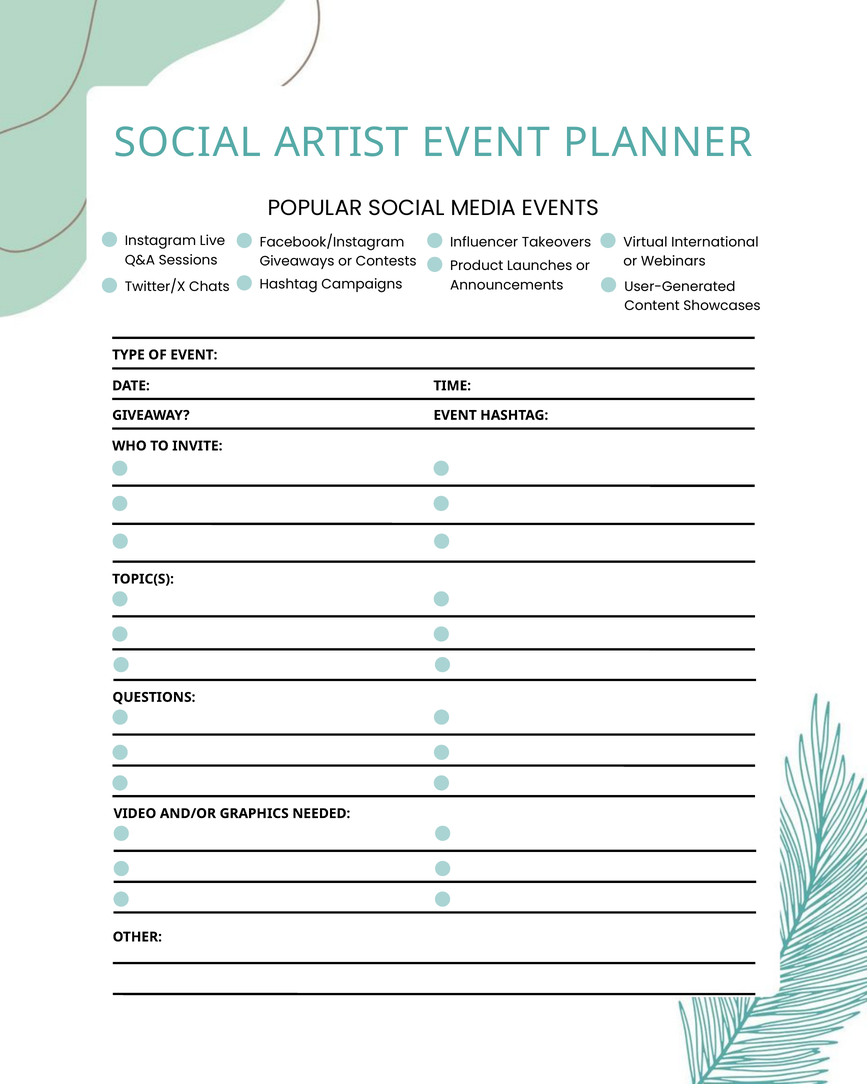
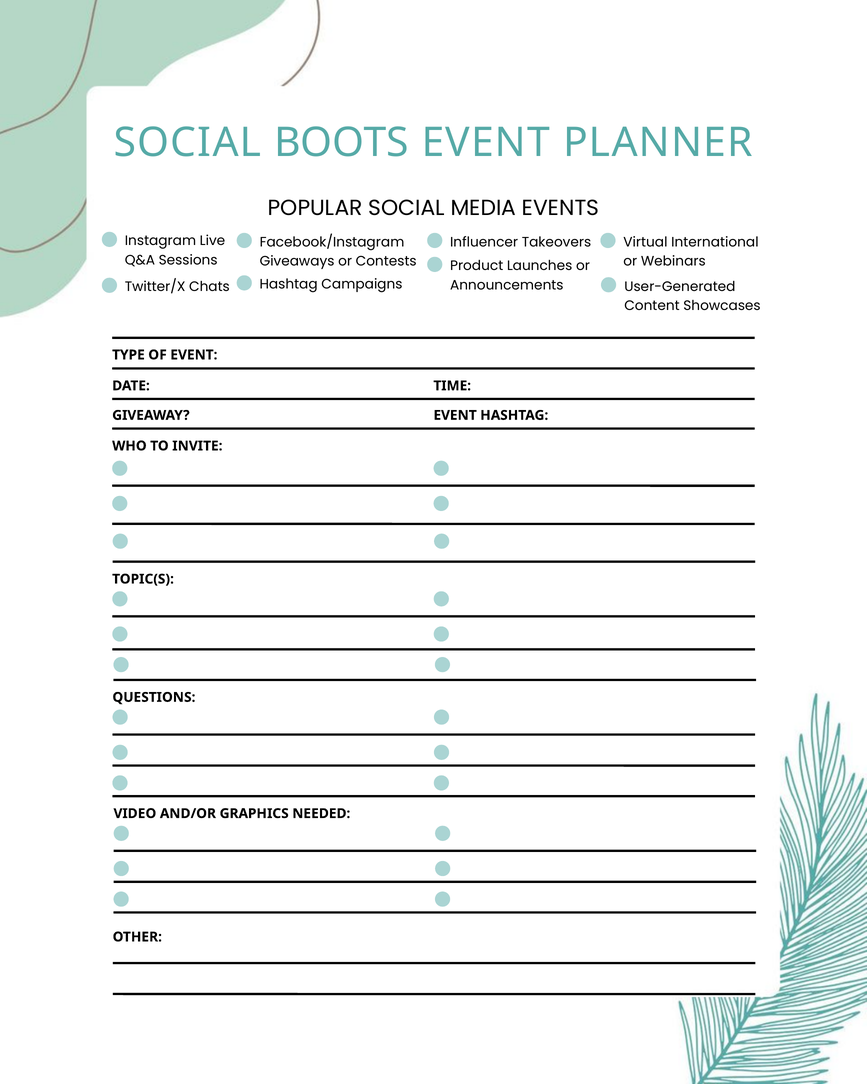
ARTIST: ARTIST -> BOOTS
